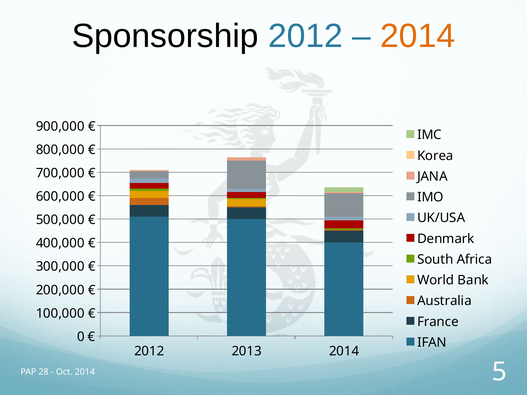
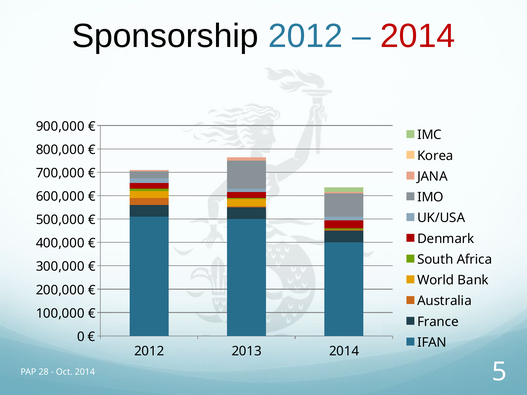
2014 at (418, 36) colour: orange -> red
